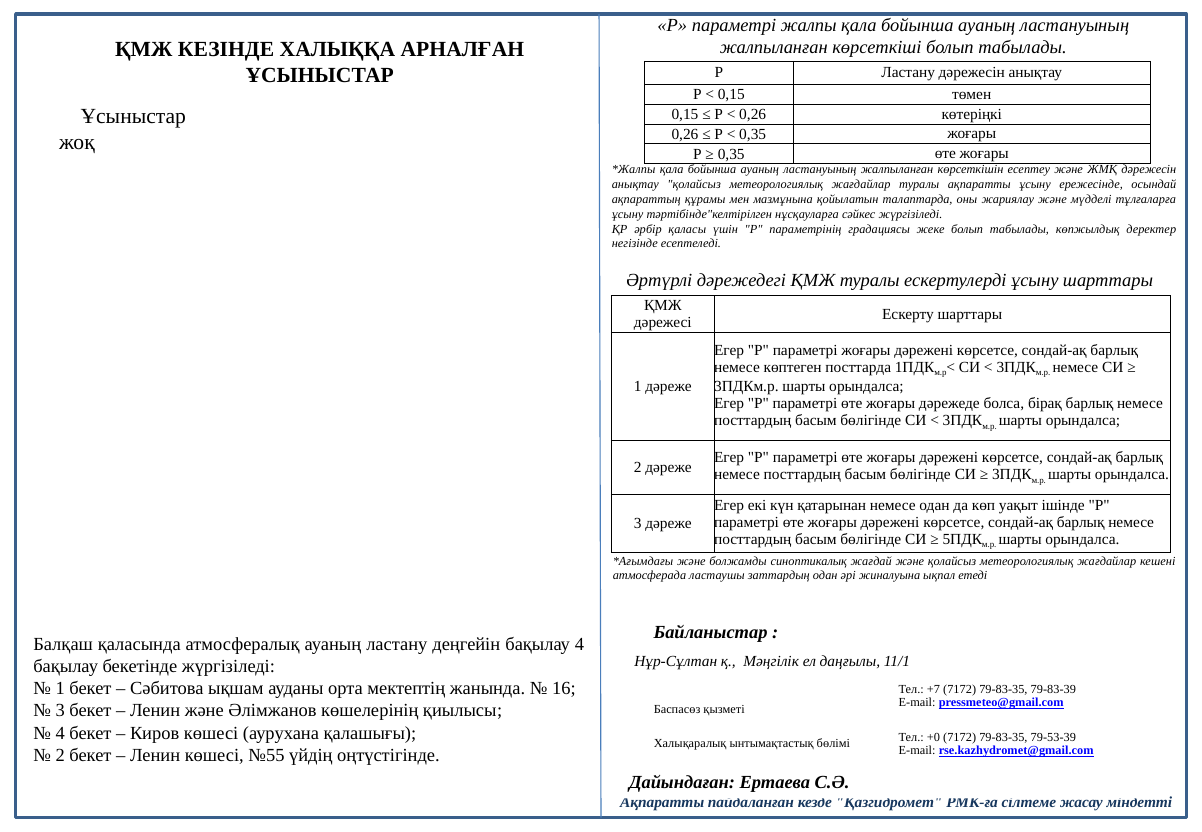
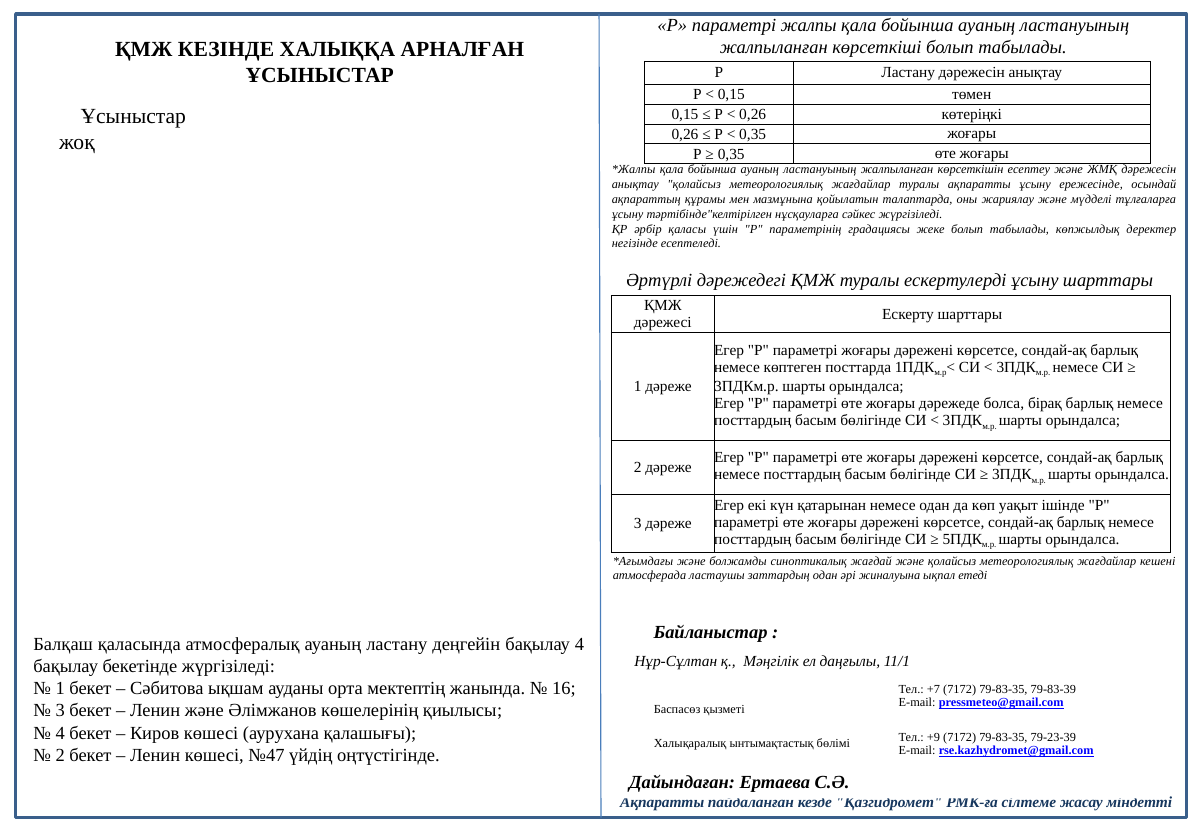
+0: +0 -> +9
79-53-39: 79-53-39 -> 79-23-39
№55: №55 -> №47
